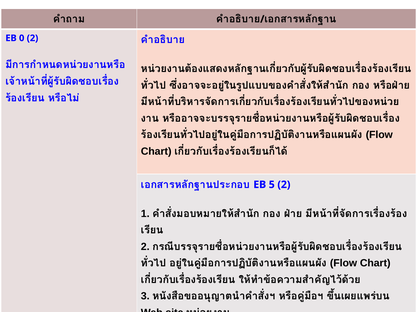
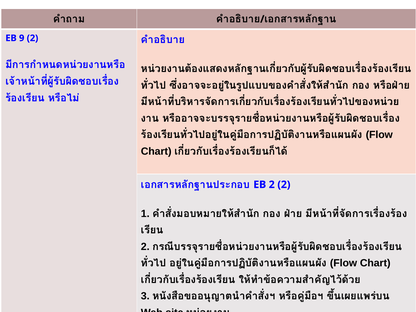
0: 0 -> 9
EB 5: 5 -> 2
